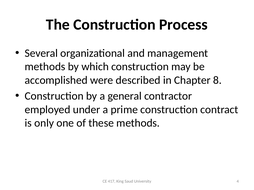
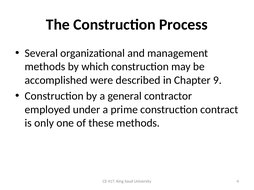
8: 8 -> 9
